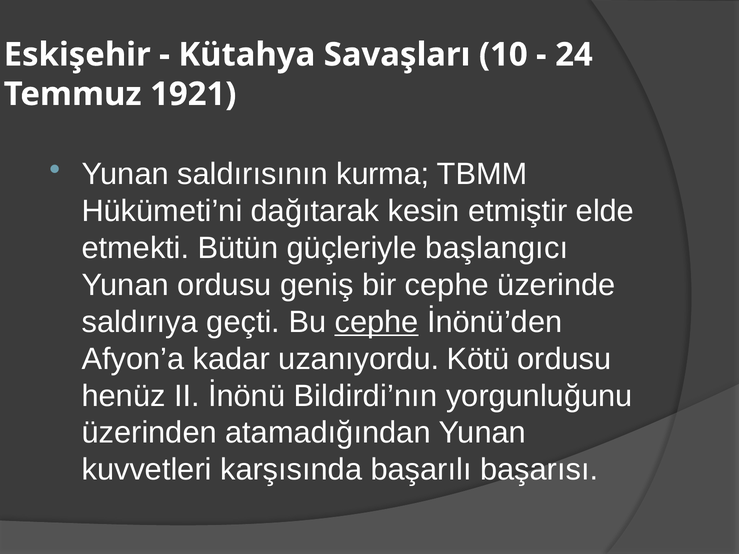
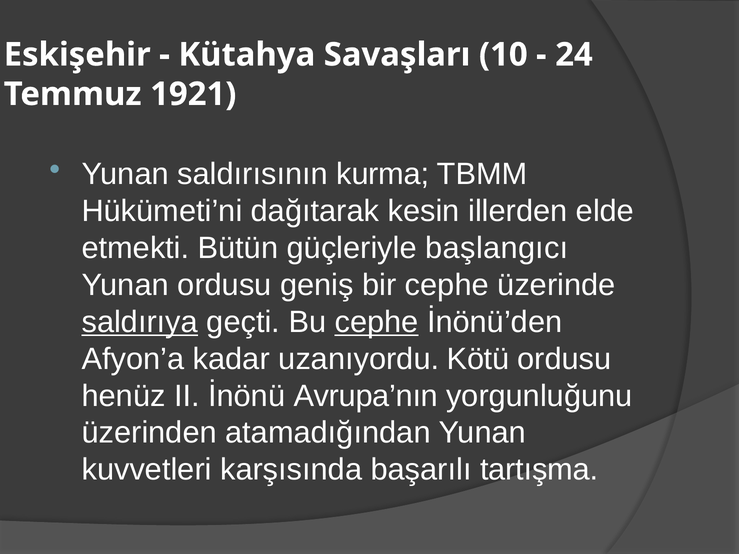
etmiştir: etmiştir -> illerden
saldırıya underline: none -> present
Bildirdi’nın: Bildirdi’nın -> Avrupa’nın
başarısı: başarısı -> tartışma
